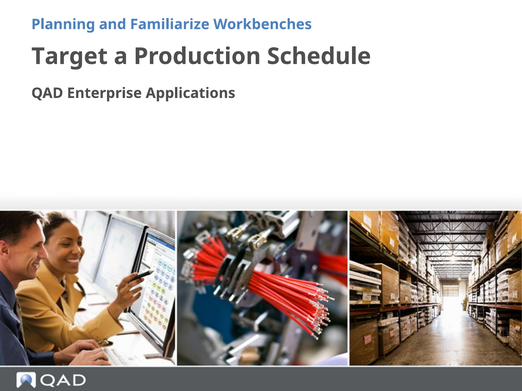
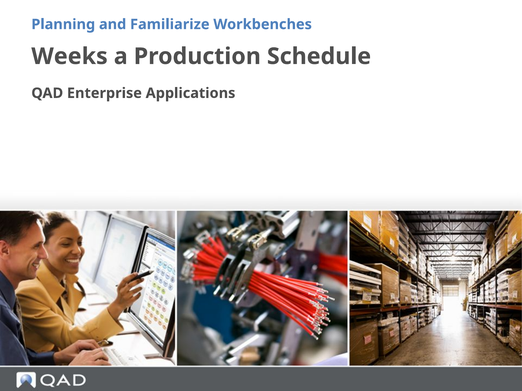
Target: Target -> Weeks
